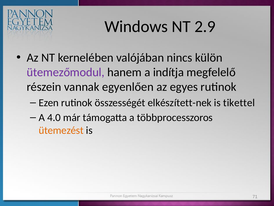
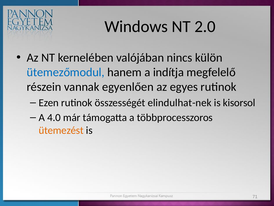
2.9: 2.9 -> 2.0
ütemezőmodul colour: purple -> blue
elkészített-nek: elkészített-nek -> elindulhat-nek
tikettel: tikettel -> kisorsol
